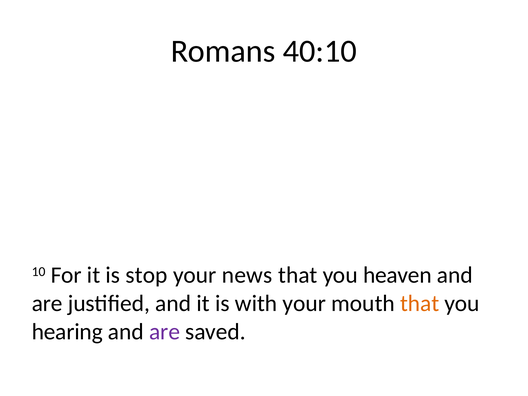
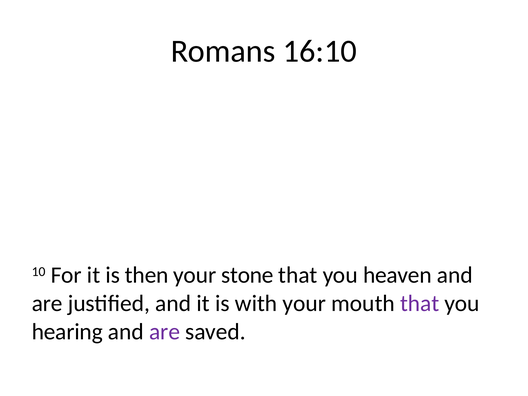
40:10: 40:10 -> 16:10
stop: stop -> then
news: news -> stone
that at (420, 303) colour: orange -> purple
